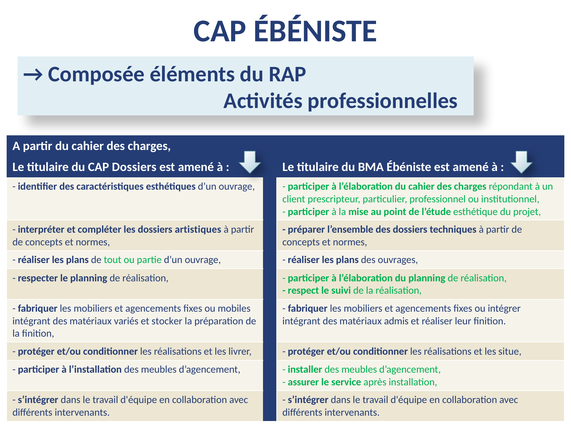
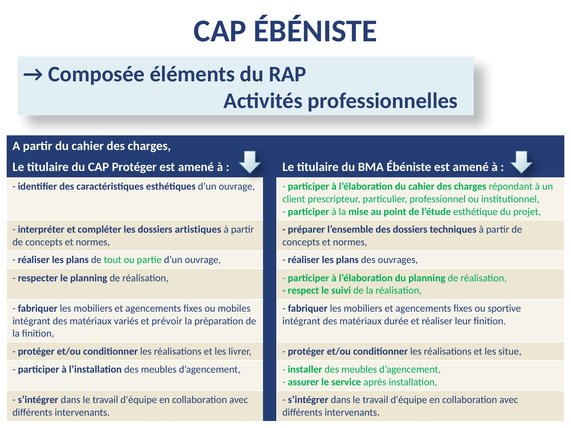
CAP Dossiers: Dossiers -> Protéger
intégrer: intégrer -> sportive
stocker: stocker -> prévoir
admis: admis -> durée
